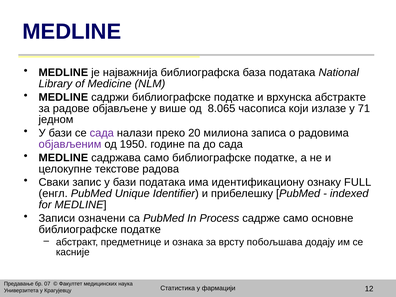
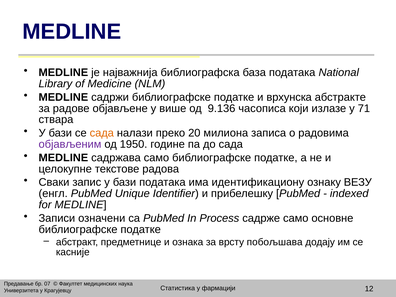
8.065: 8.065 -> 9.136
једном: једном -> ствара
сада at (102, 133) colour: purple -> orange
FULL: FULL -> ВЕЗУ
